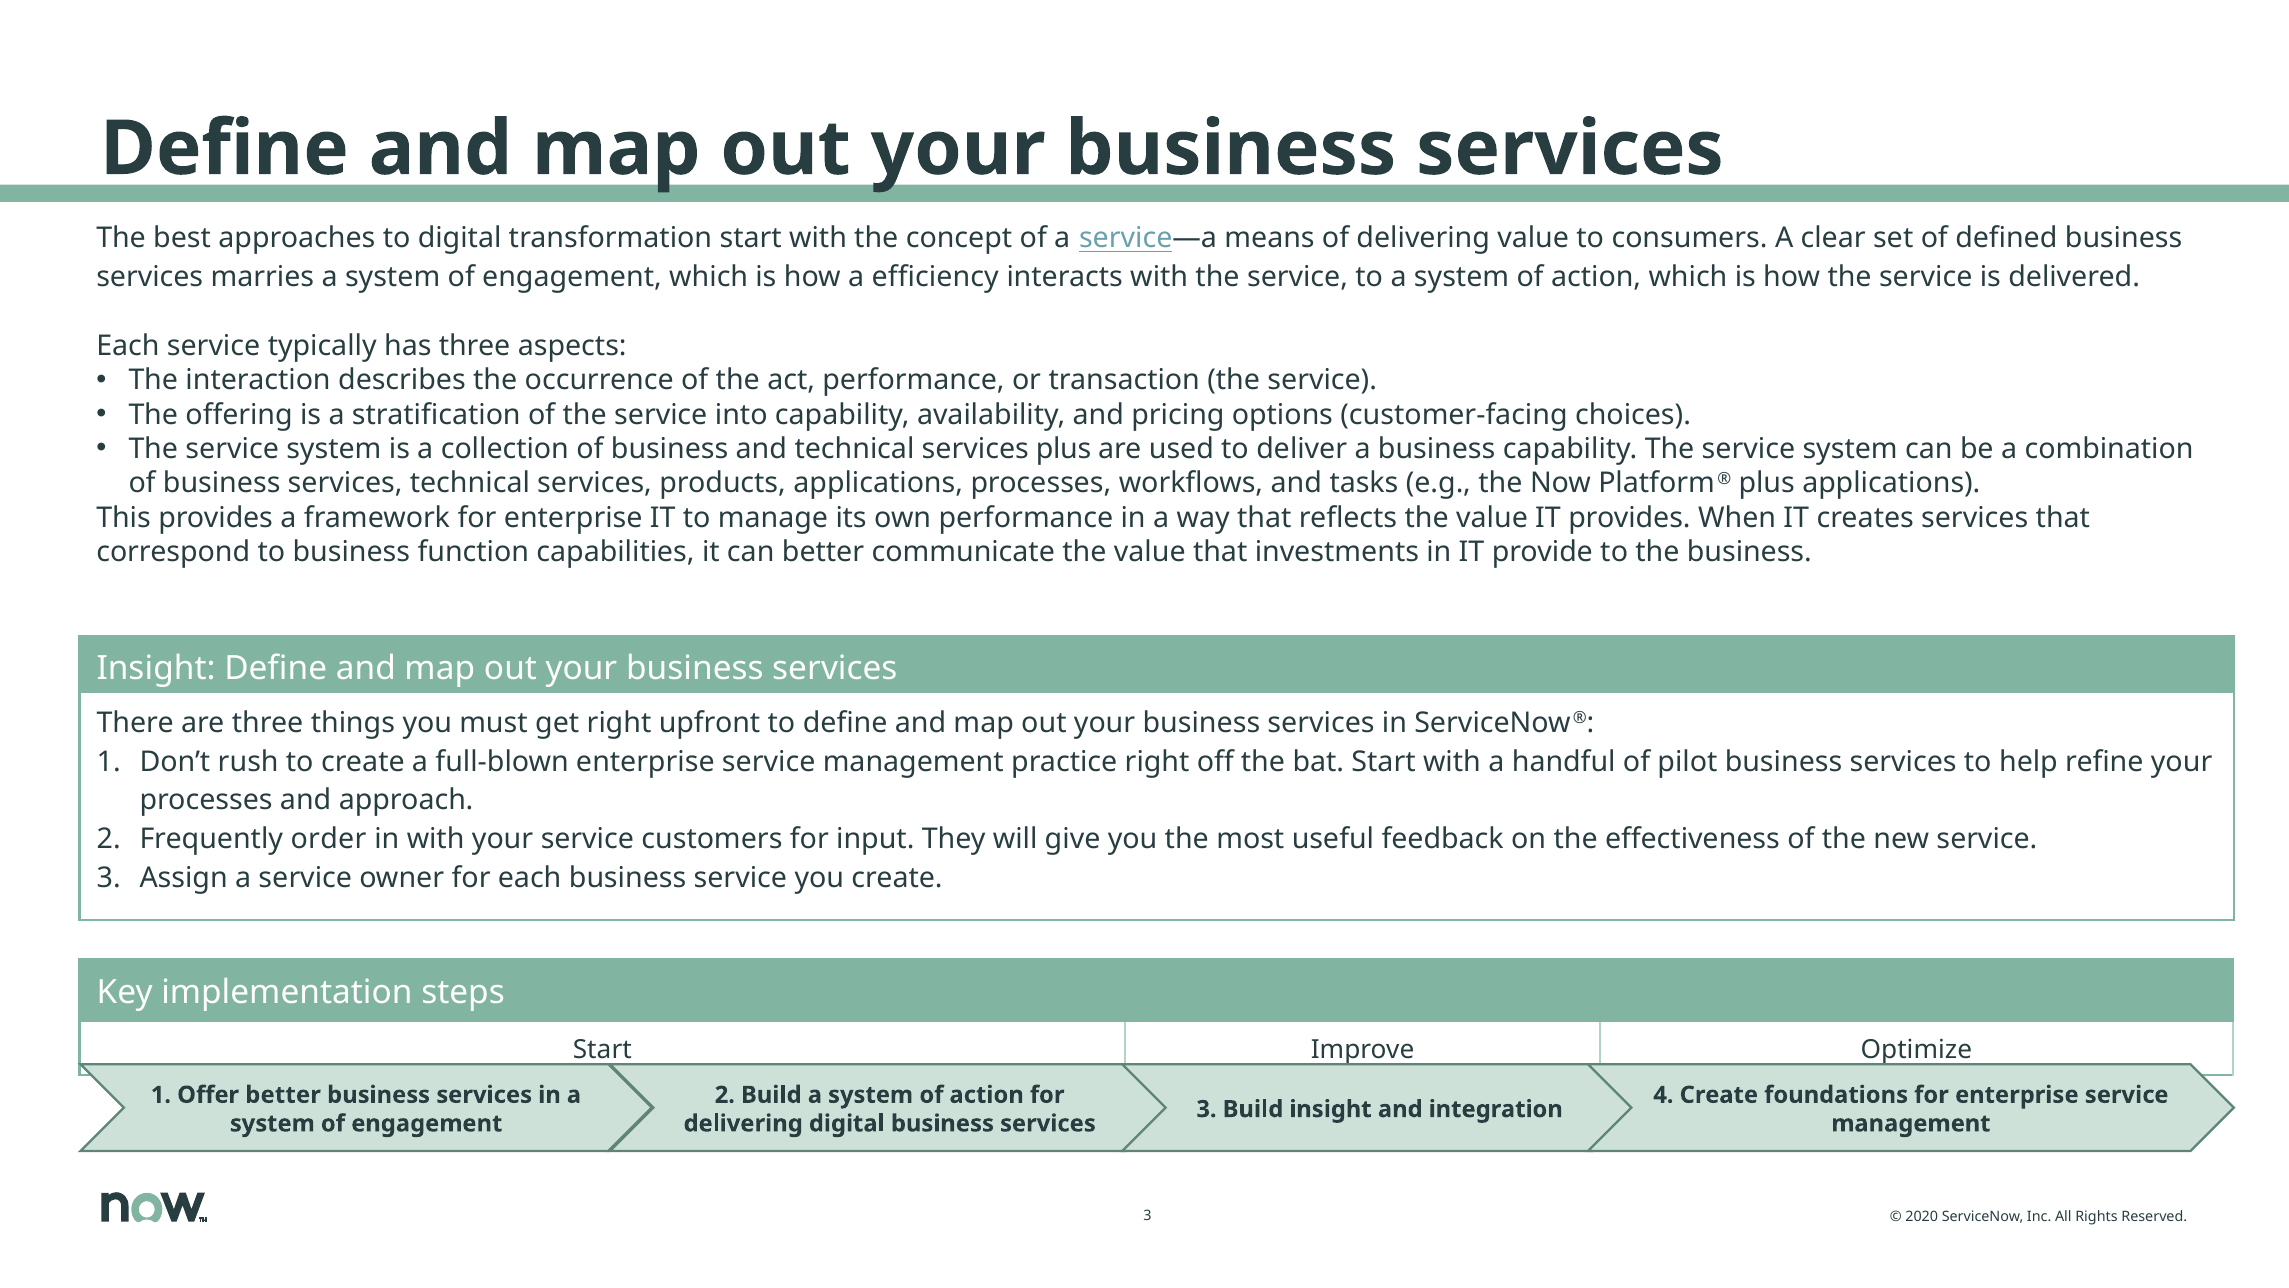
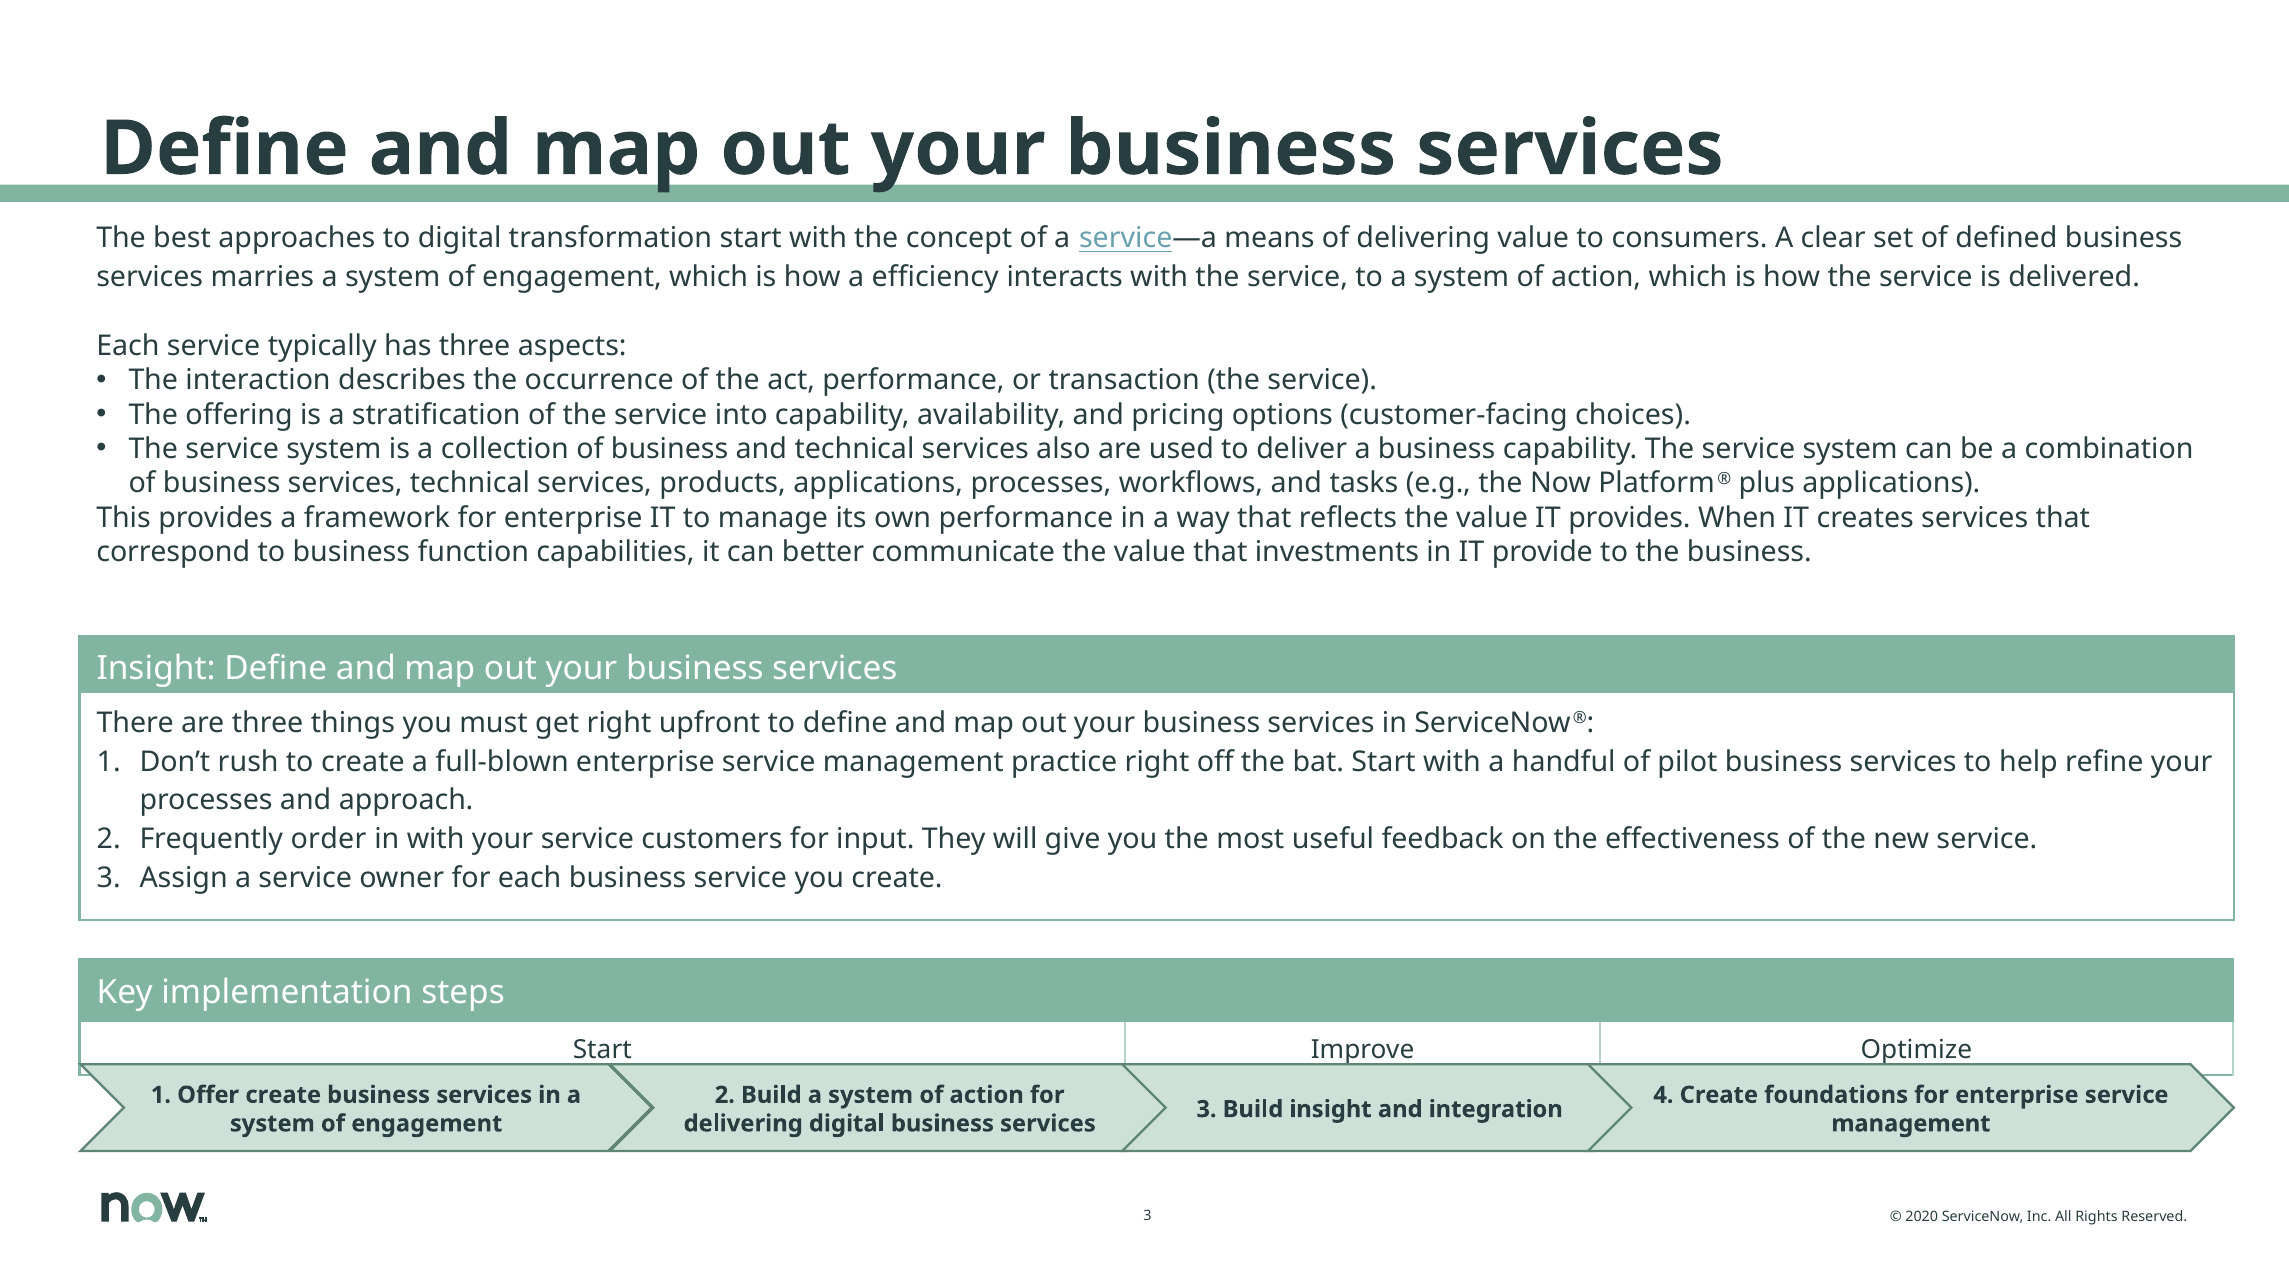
services plus: plus -> also
Offer better: better -> create
